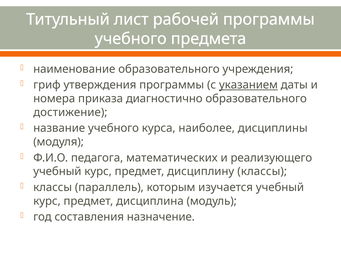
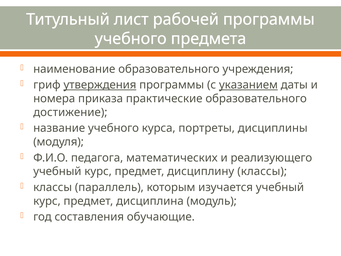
утверждения underline: none -> present
диагностично: диагностично -> практические
наиболее: наиболее -> портреты
назначение: назначение -> обучающие
